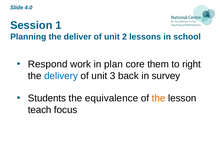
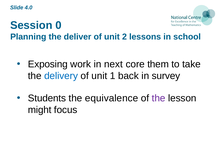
1: 1 -> 0
Respond: Respond -> Exposing
plan: plan -> next
right: right -> take
3: 3 -> 1
the at (159, 98) colour: orange -> purple
teach: teach -> might
